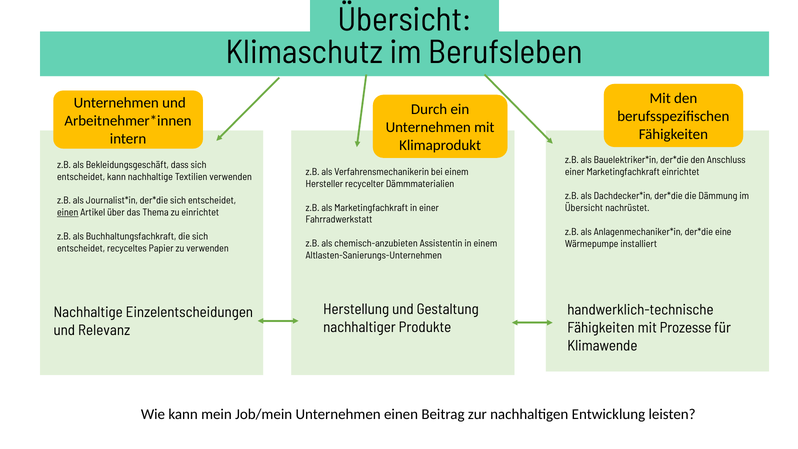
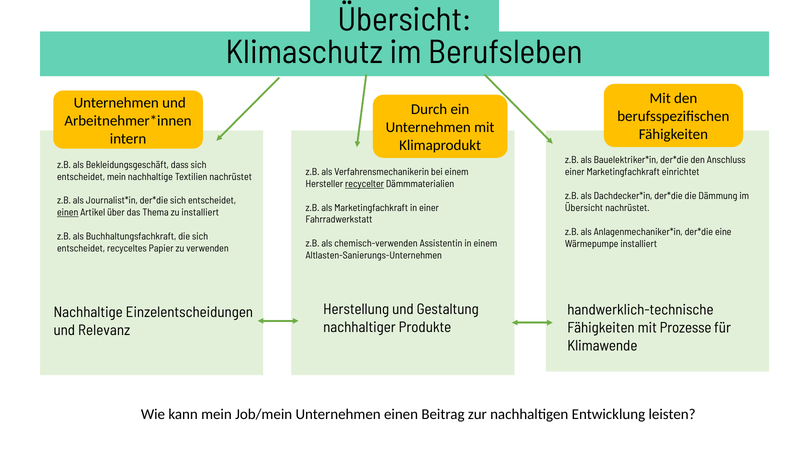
entscheidet kann: kann -> mein
Textilien verwenden: verwenden -> nachrüstet
recycelter underline: none -> present
zu einrichtet: einrichtet -> installiert
chemisch-anzubieten: chemisch-anzubieten -> chemisch-verwenden
